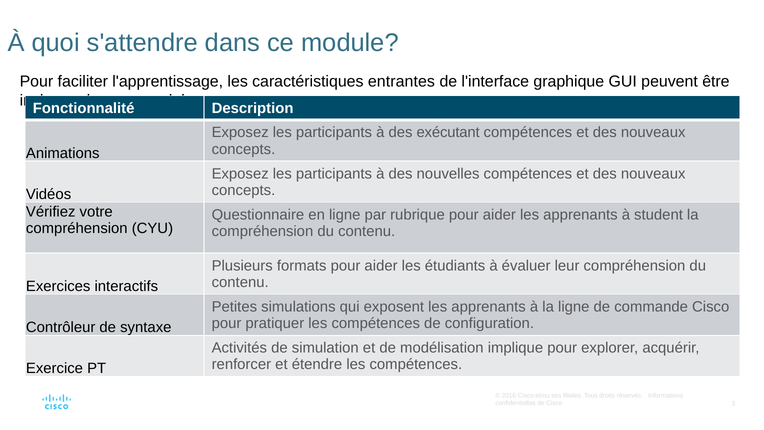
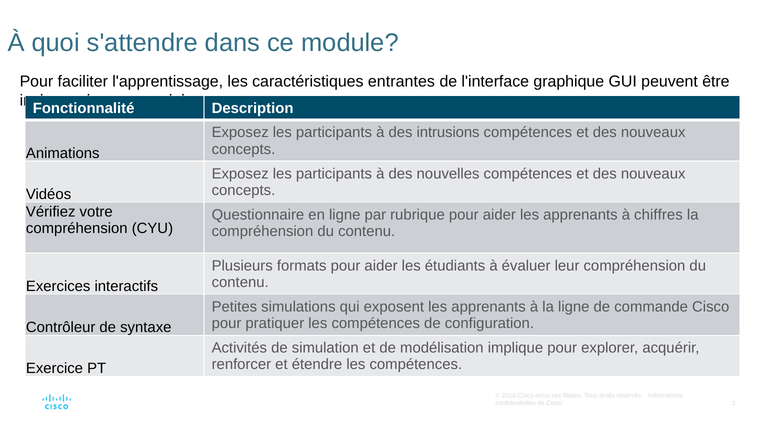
exécutant: exécutant -> intrusions
student: student -> chiffres
